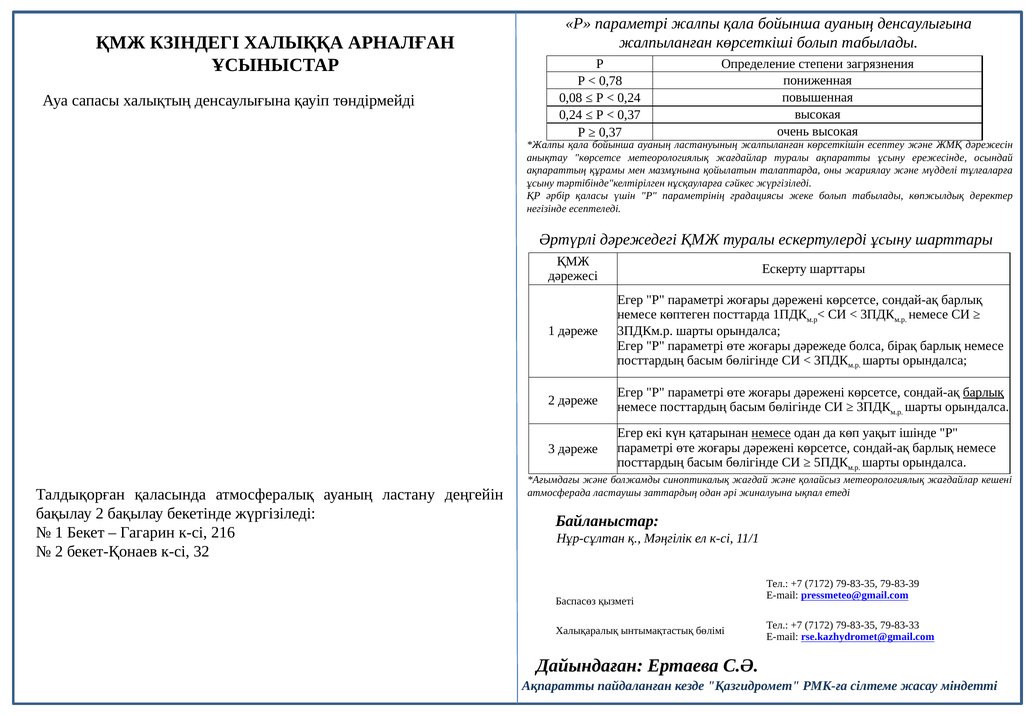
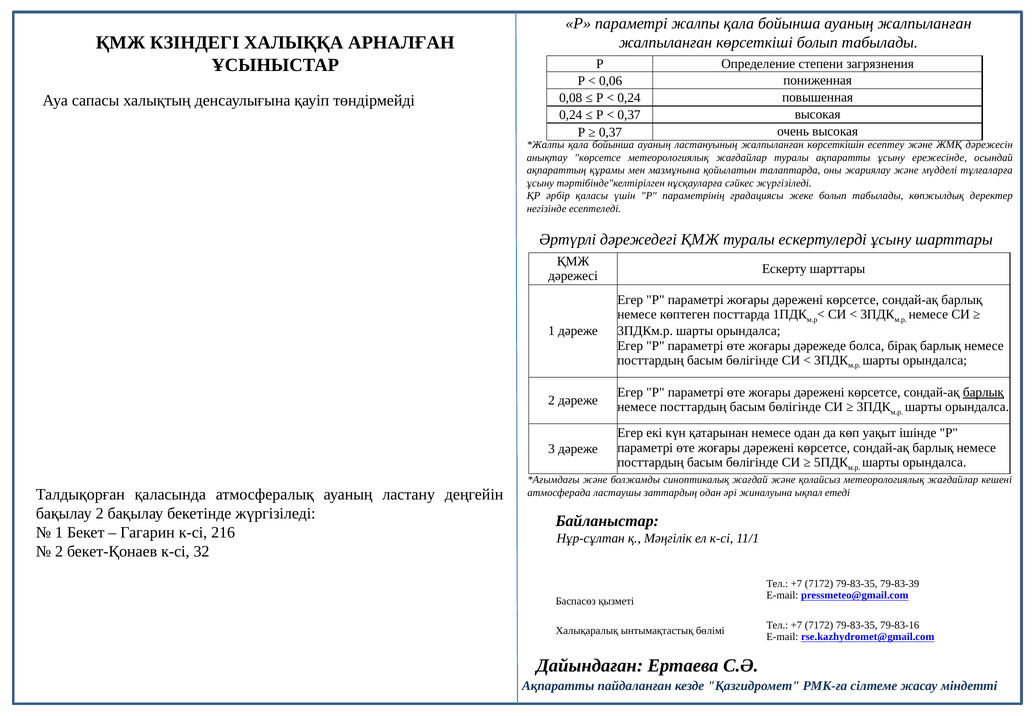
ауаның денсаулығына: денсаулығына -> жалпыланған
0,78: 0,78 -> 0,06
немесе at (771, 433) underline: present -> none
79-83-33: 79-83-33 -> 79-83-16
